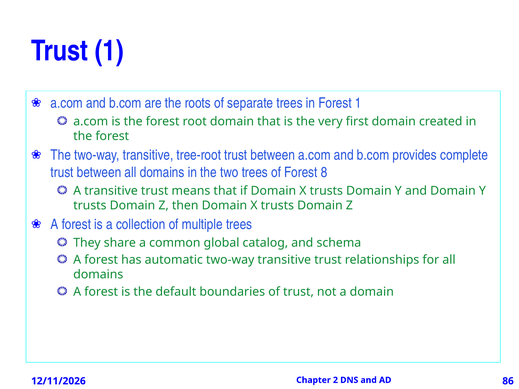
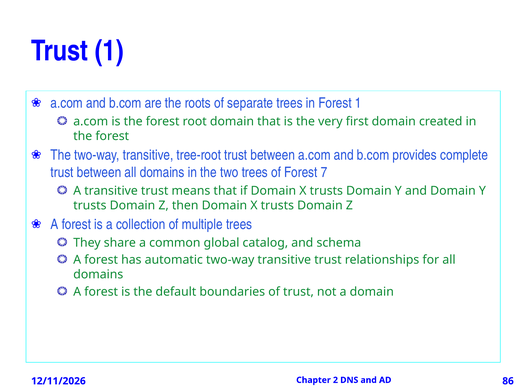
8: 8 -> 7
